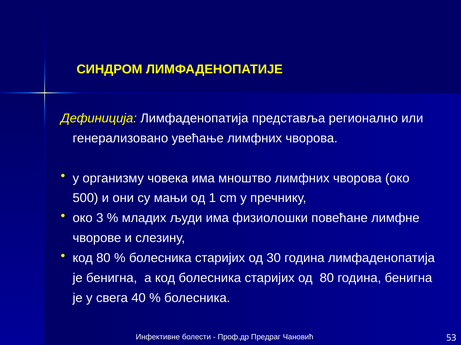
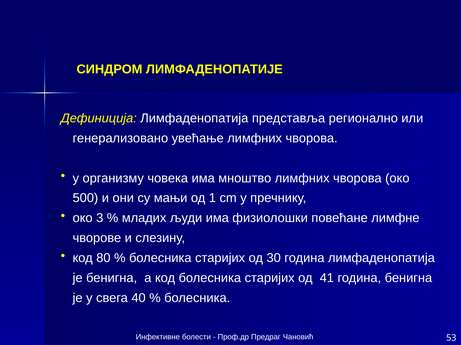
од 80: 80 -> 41
